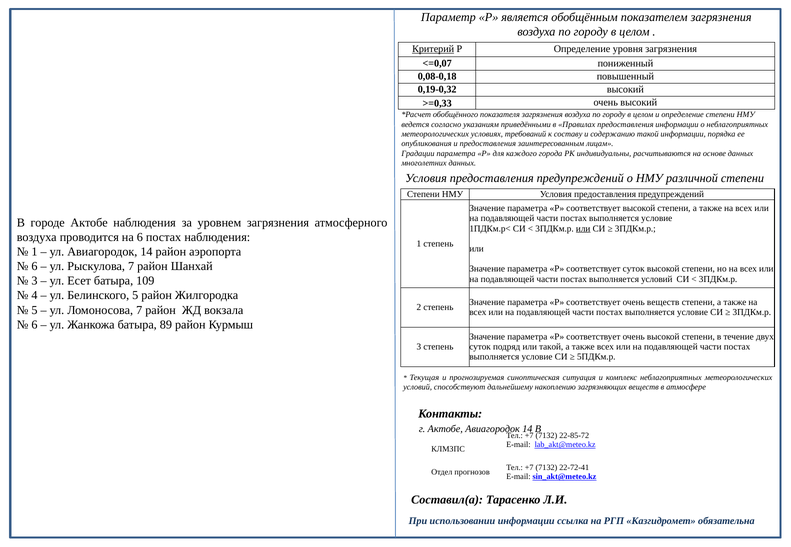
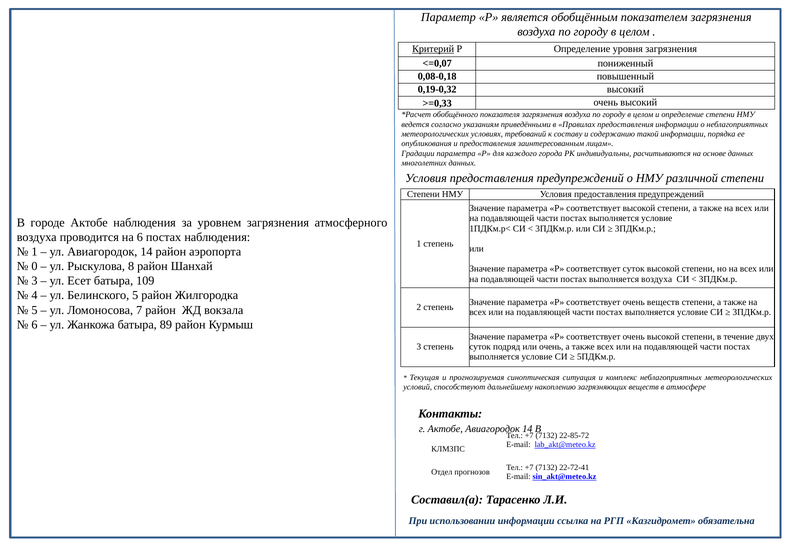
или at (583, 229) underline: present -> none
6 at (34, 267): 6 -> 0
Рыскулова 7: 7 -> 8
выполняется условий: условий -> воздуха
или такой: такой -> очень
